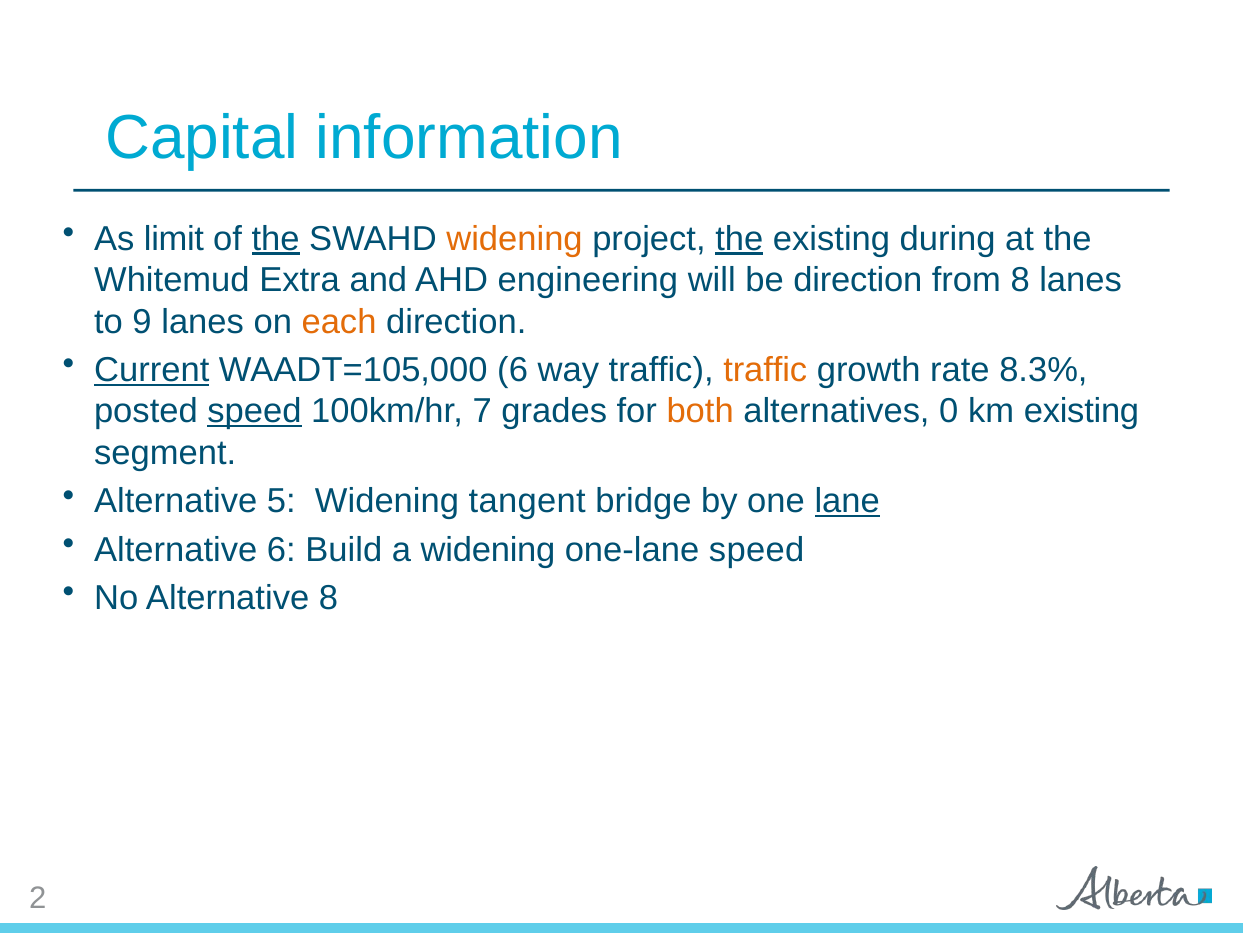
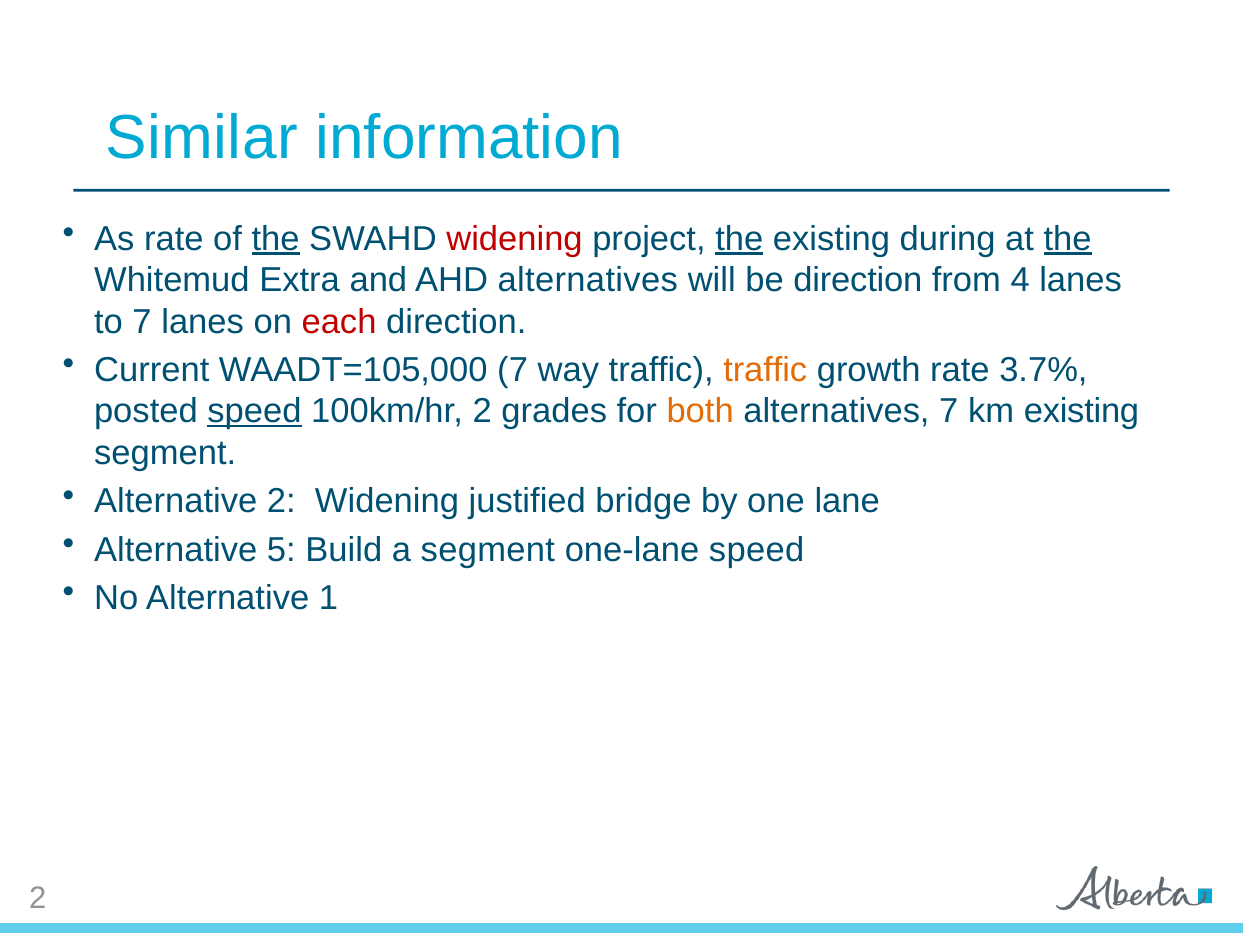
Capital: Capital -> Similar
As limit: limit -> rate
widening at (515, 238) colour: orange -> red
the at (1068, 238) underline: none -> present
AHD engineering: engineering -> alternatives
from 8: 8 -> 4
to 9: 9 -> 7
each colour: orange -> red
Current underline: present -> none
WAADT=105,000 6: 6 -> 7
8.3%: 8.3% -> 3.7%
100km/hr 7: 7 -> 2
alternatives 0: 0 -> 7
Alternative 5: 5 -> 2
tangent: tangent -> justified
lane underline: present -> none
Alternative 6: 6 -> 5
a widening: widening -> segment
Alternative 8: 8 -> 1
